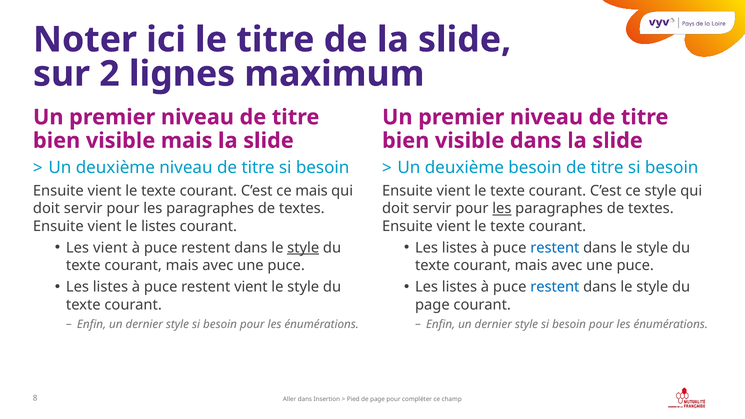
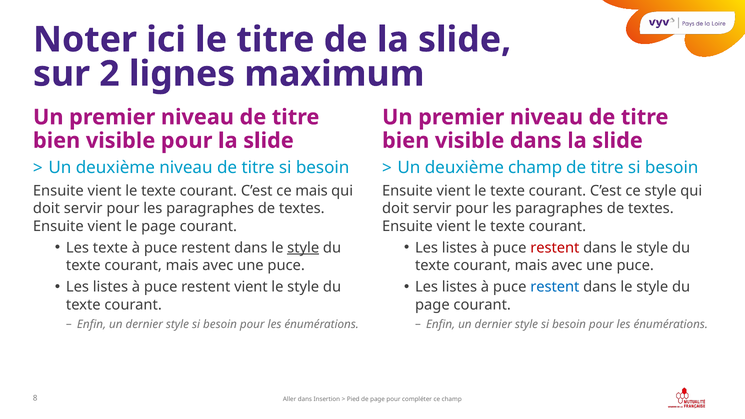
visible mais: mais -> pour
deuxième besoin: besoin -> champ
les at (502, 209) underline: present -> none
le listes: listes -> page
Les vient: vient -> texte
restent at (555, 248) colour: blue -> red
